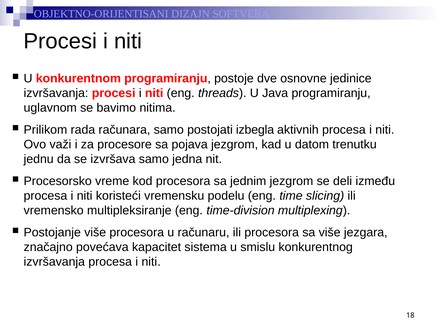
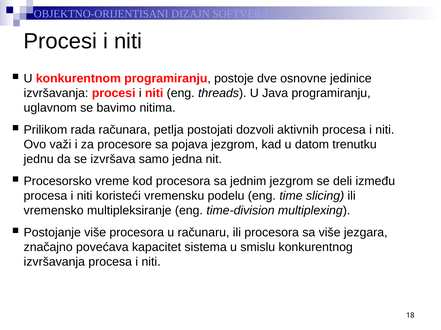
računara samo: samo -> petlja
izbegla: izbegla -> dozvoli
